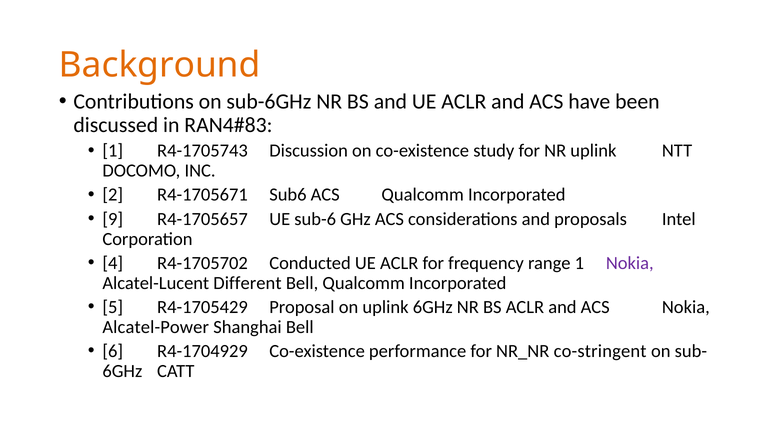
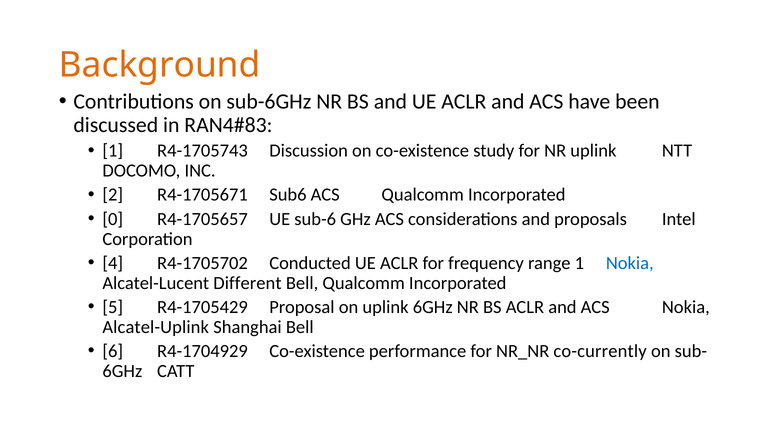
9: 9 -> 0
Nokia at (630, 263) colour: purple -> blue
Alcatel-Power: Alcatel-Power -> Alcatel-Uplink
co-stringent: co-stringent -> co-currently
